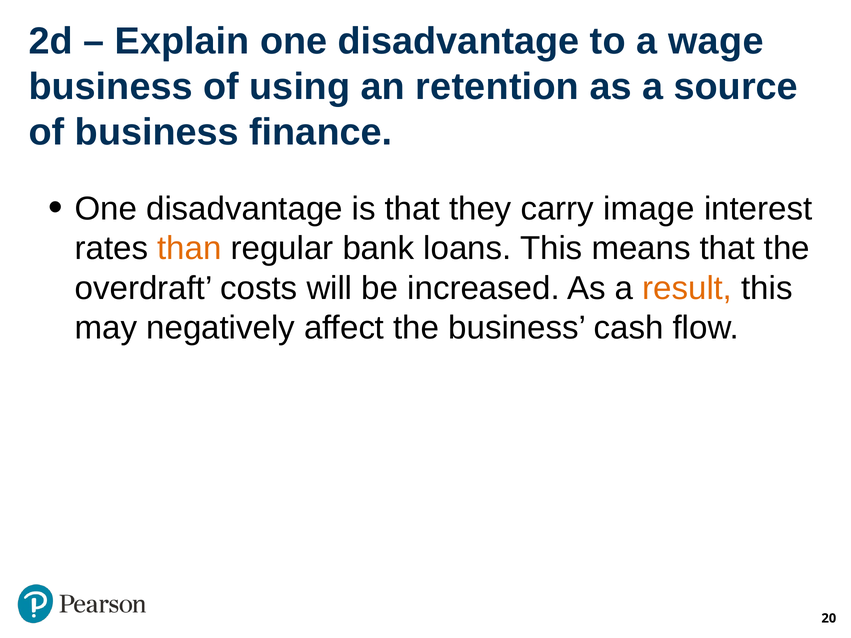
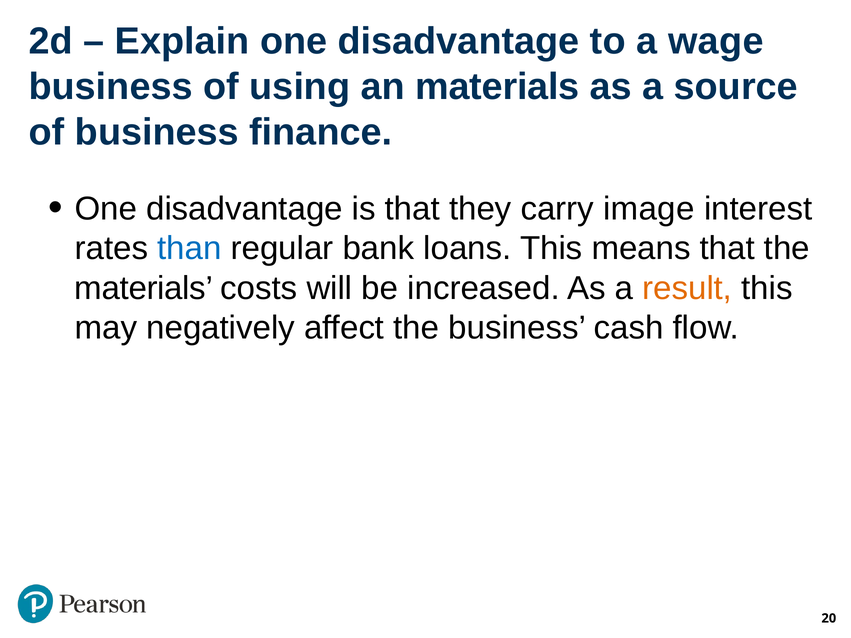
an retention: retention -> materials
than colour: orange -> blue
overdraft at (144, 288): overdraft -> materials
